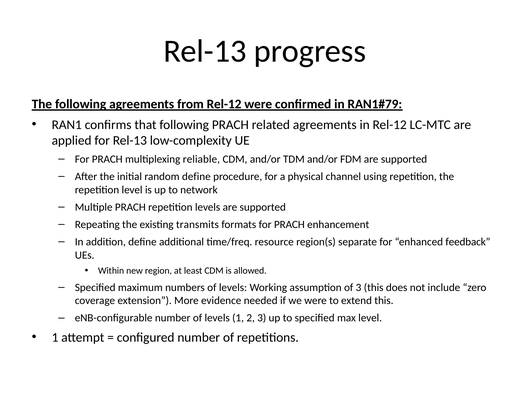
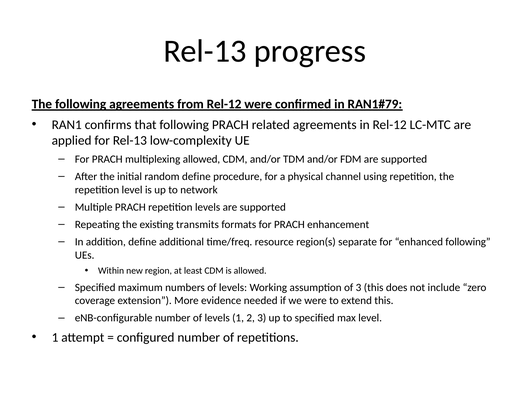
multiplexing reliable: reliable -> allowed
enhanced feedback: feedback -> following
